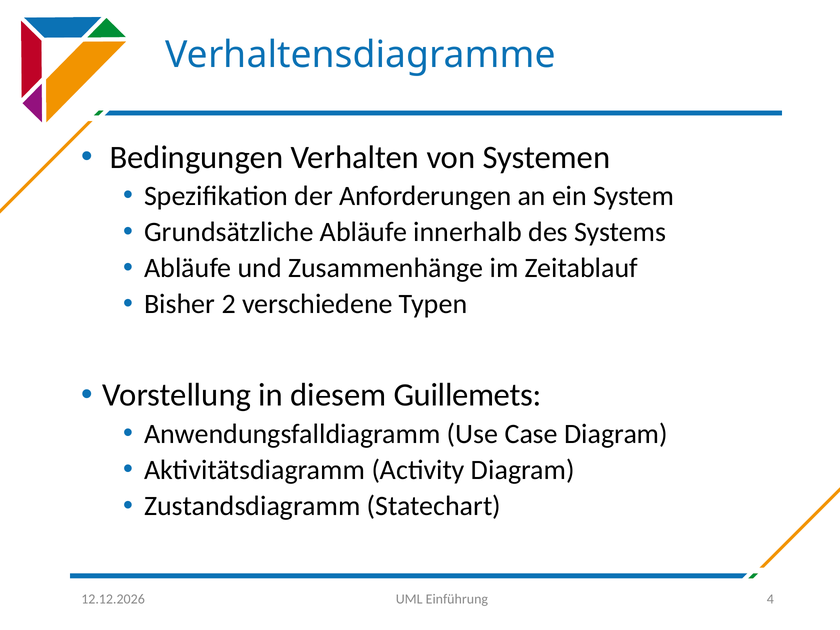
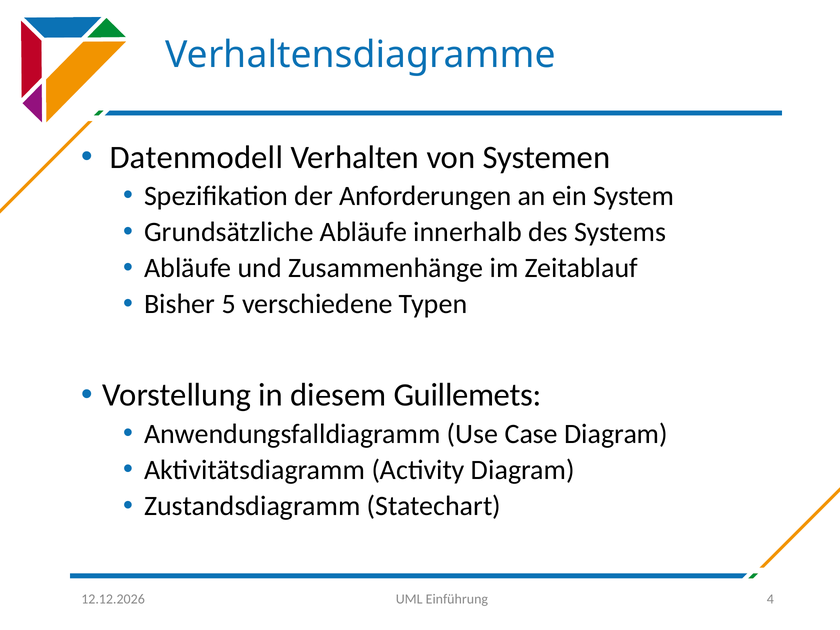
Bedingungen: Bedingungen -> Datenmodell
2: 2 -> 5
